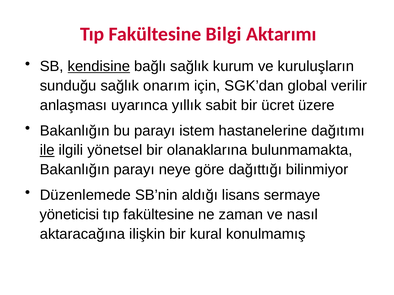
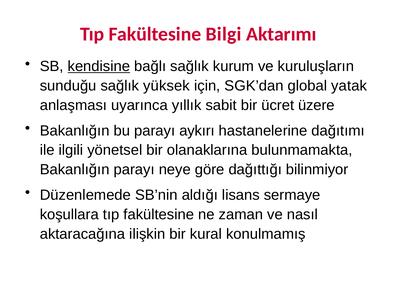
onarım: onarım -> yüksek
verilir: verilir -> yatak
istem: istem -> aykırı
ile underline: present -> none
yöneticisi: yöneticisi -> koşullara
